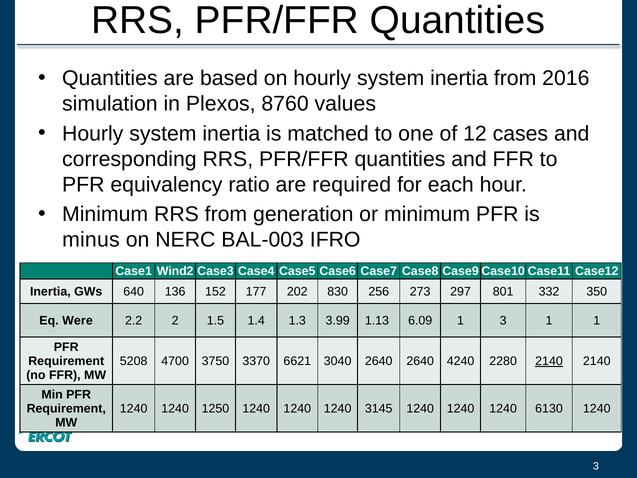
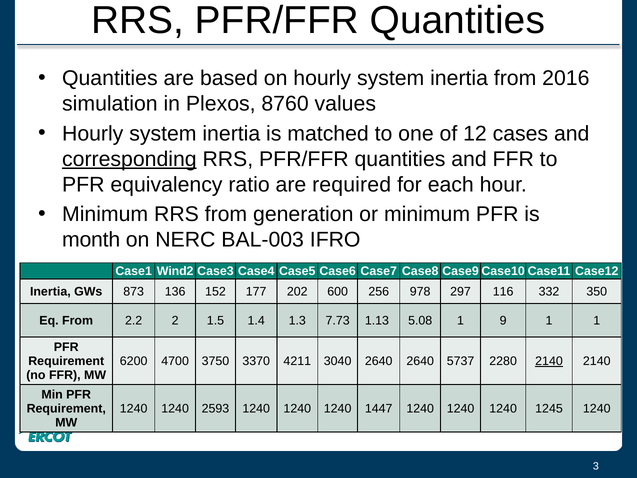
corresponding underline: none -> present
minus: minus -> month
640: 640 -> 873
830: 830 -> 600
273: 273 -> 978
801: 801 -> 116
Eq Were: Were -> From
3.99: 3.99 -> 7.73
6.09: 6.09 -> 5.08
1 3: 3 -> 9
5208: 5208 -> 6200
6621: 6621 -> 4211
4240: 4240 -> 5737
1250: 1250 -> 2593
3145: 3145 -> 1447
6130: 6130 -> 1245
